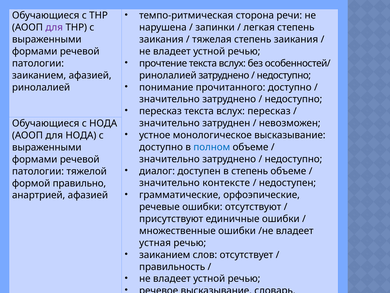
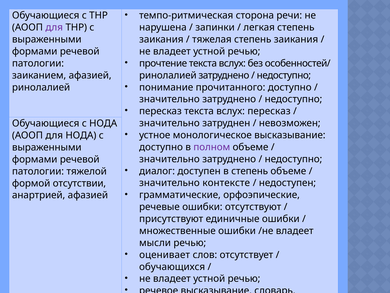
полном colour: blue -> purple
правильно: правильно -> отсутствии
устная: устная -> мысли
заиканием at (165, 254): заиканием -> оценивает
правильность: правильность -> обучающихся
